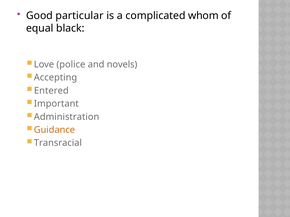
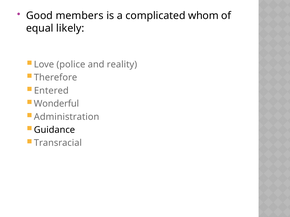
particular: particular -> members
black: black -> likely
novels: novels -> reality
Accepting: Accepting -> Therefore
Important: Important -> Wonderful
Guidance colour: orange -> black
